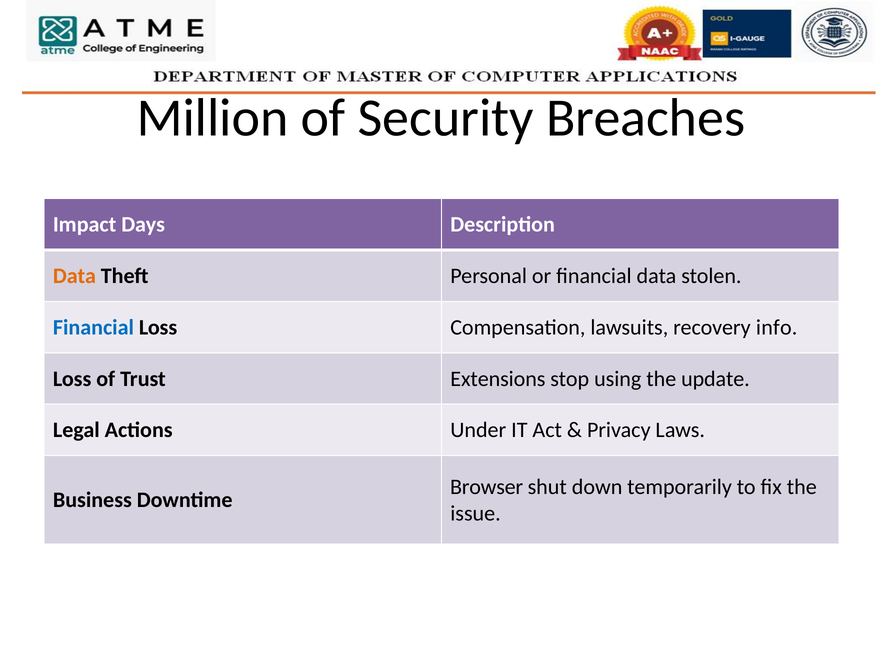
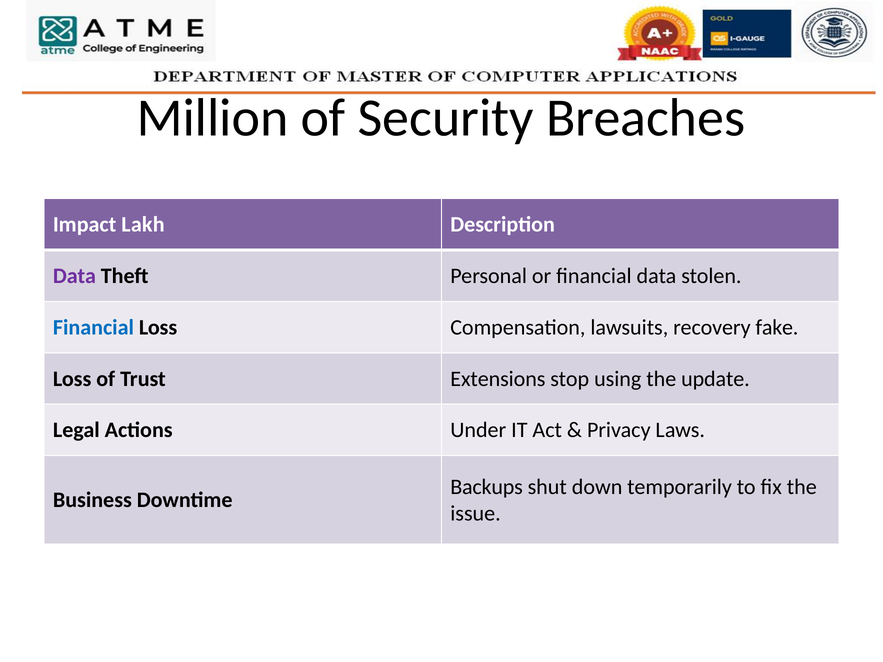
Days: Days -> Lakh
Data at (74, 276) colour: orange -> purple
info: info -> fake
Browser: Browser -> Backups
